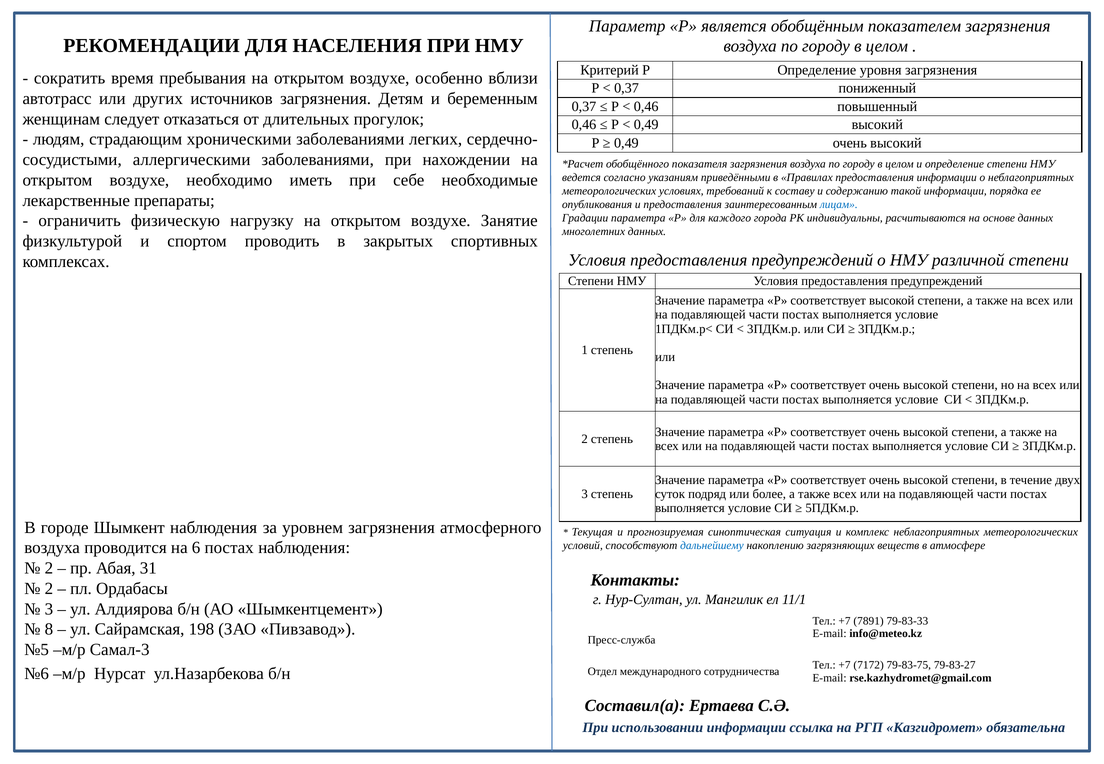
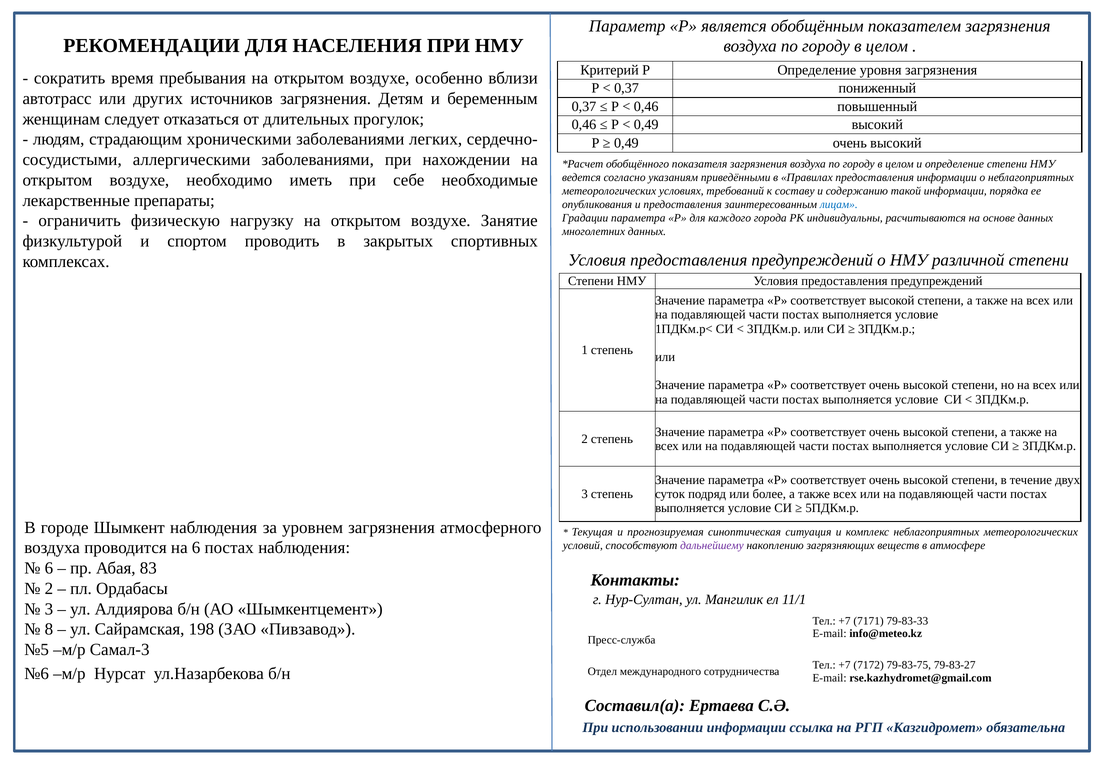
дальнейшему colour: blue -> purple
2 at (49, 568): 2 -> 6
31: 31 -> 83
7891: 7891 -> 7171
